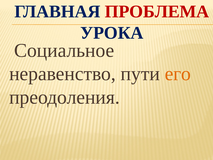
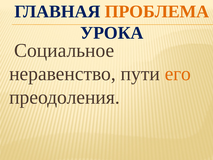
ПРОБЛЕМА colour: red -> orange
